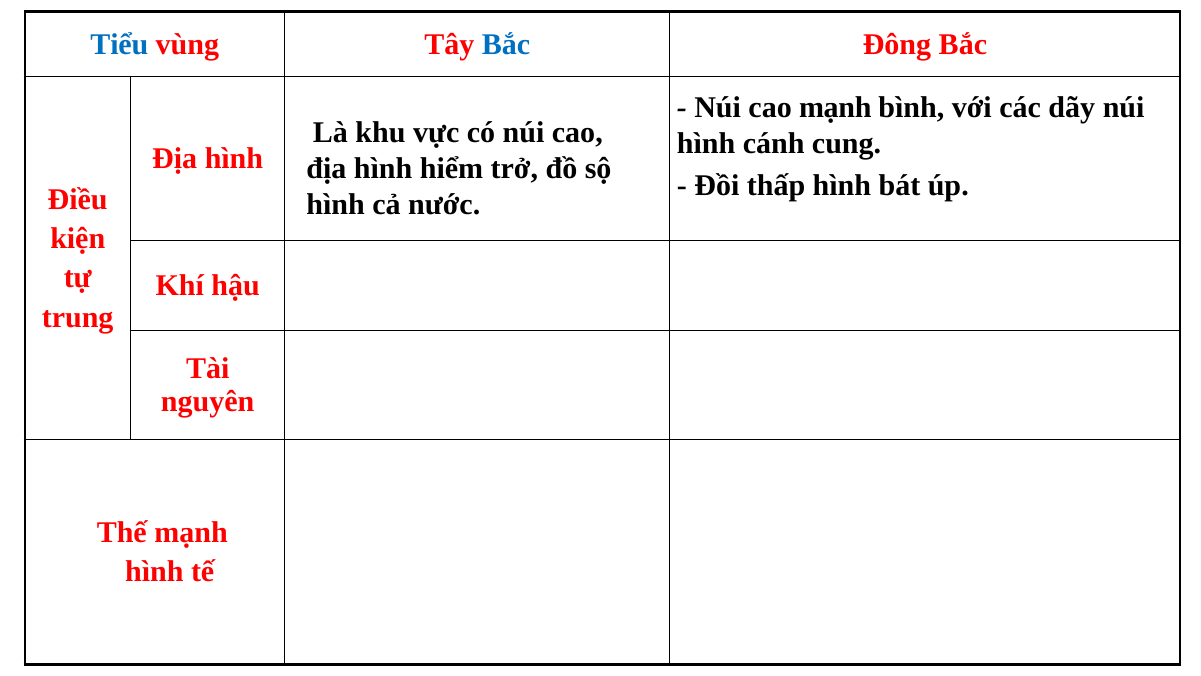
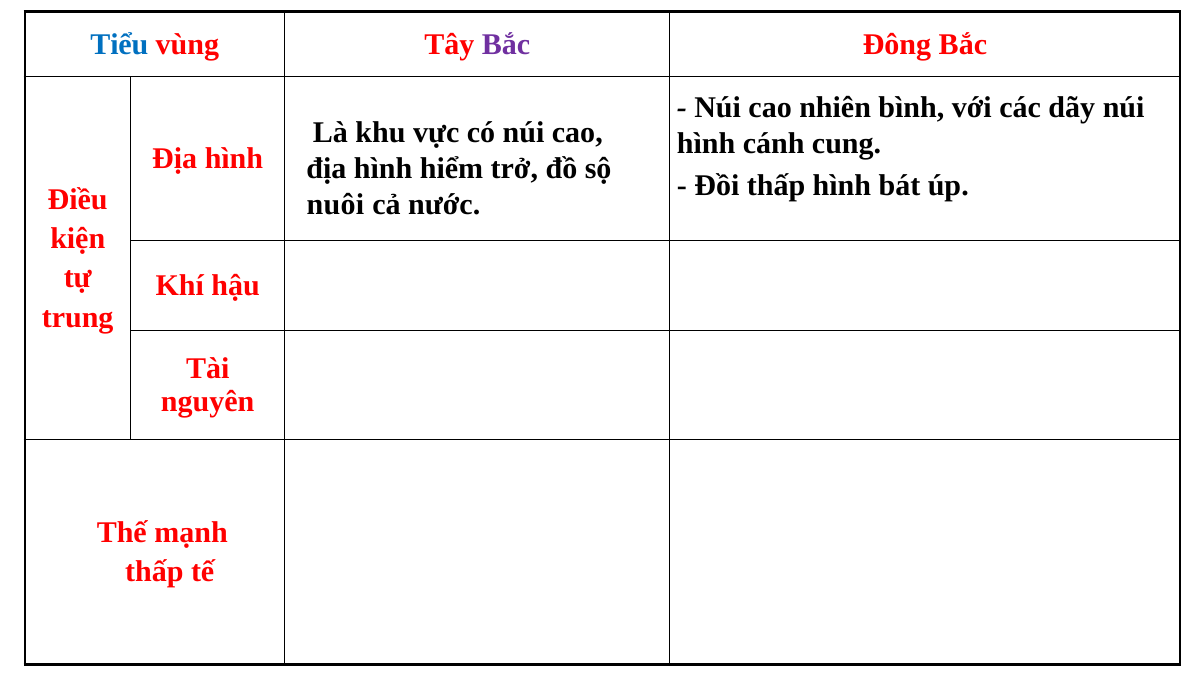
Bắc at (506, 44) colour: blue -> purple
cao mạnh: mạnh -> nhiên
hình at (336, 205): hình -> nuôi
hình at (154, 571): hình -> thấp
